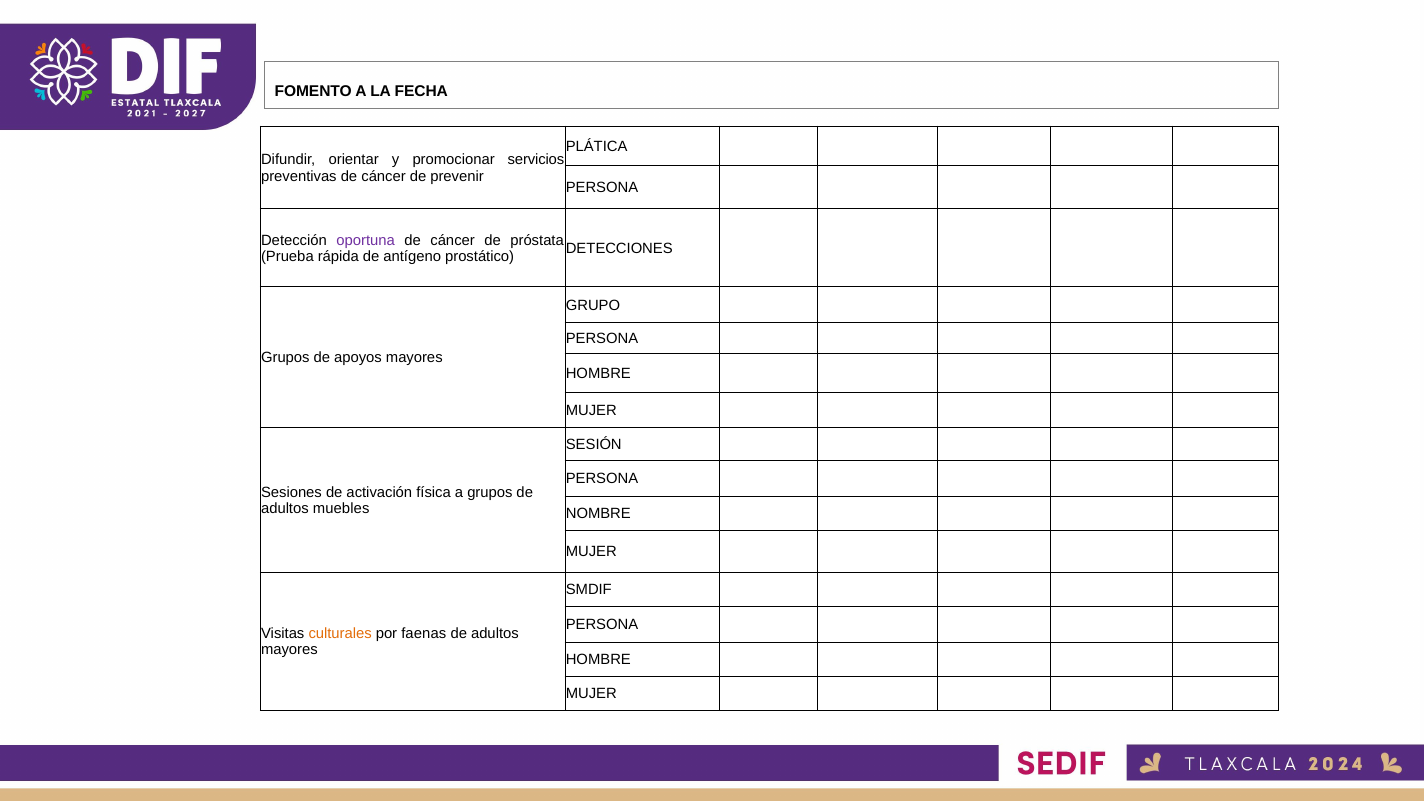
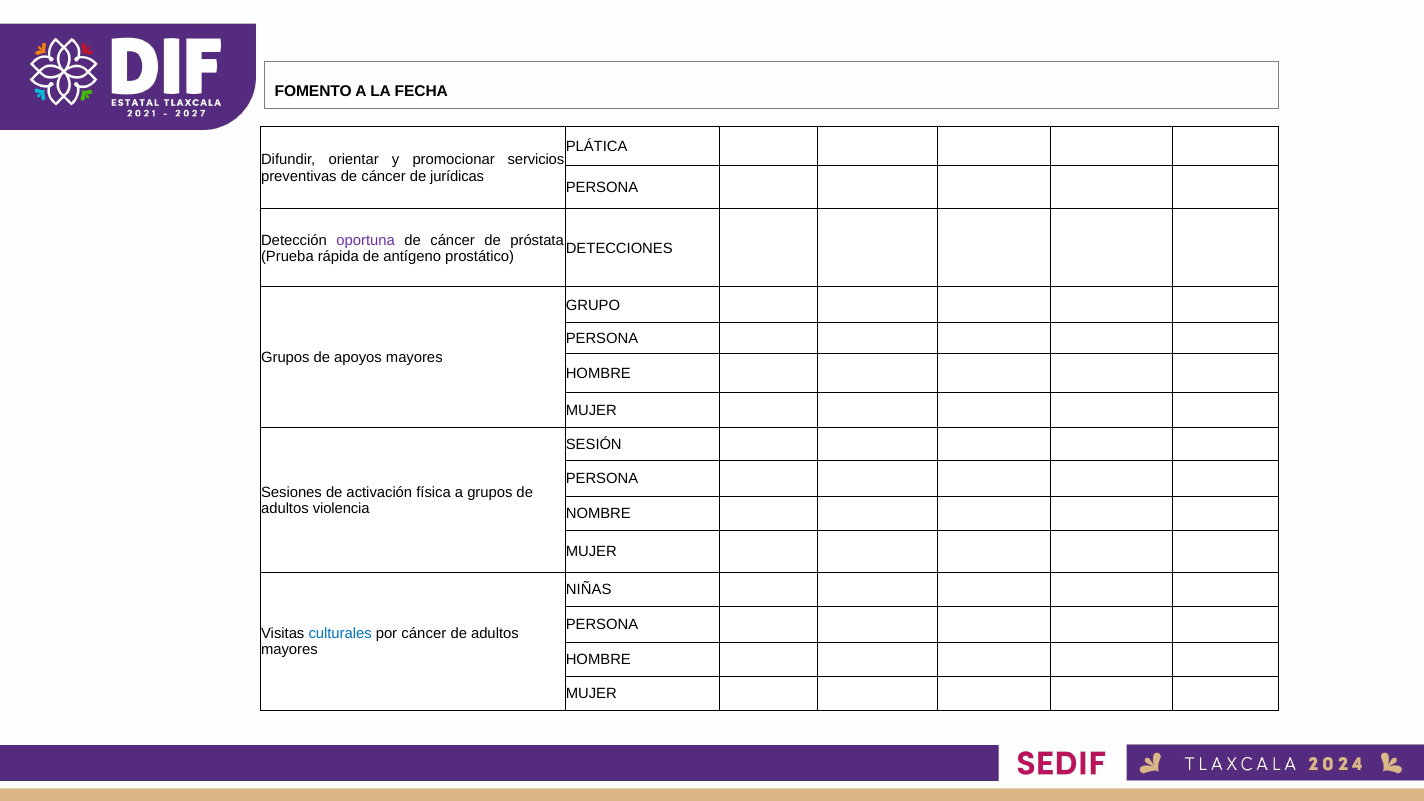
prevenir: prevenir -> jurídicas
muebles: muebles -> violencia
SMDIF: SMDIF -> NIÑAS
culturales colour: orange -> blue
por faenas: faenas -> cáncer
